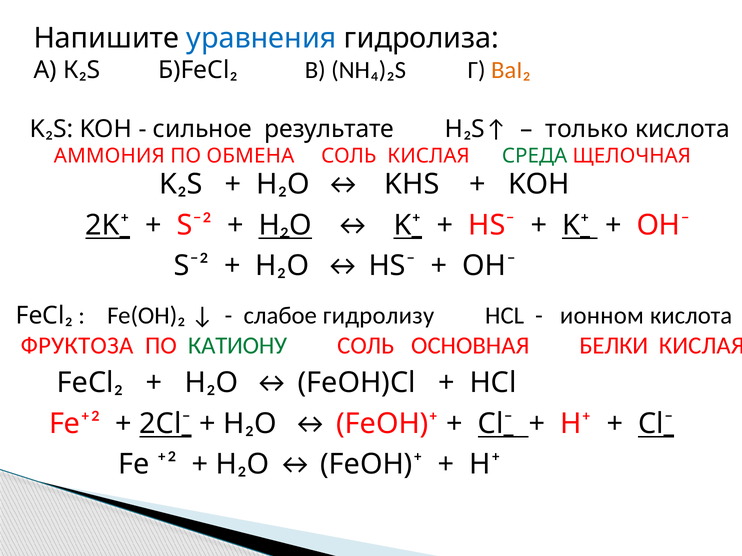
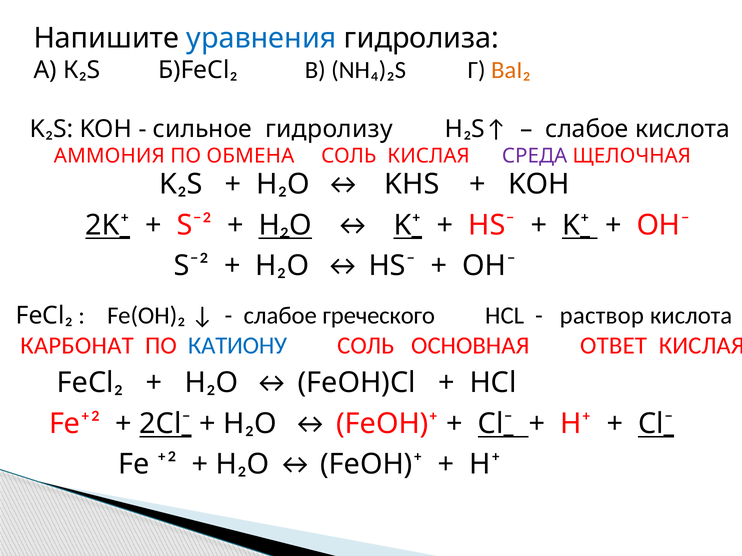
результате: результате -> гидролизу
только at (587, 129): только -> слабое
СРЕДА colour: green -> purple
гидролизу: гидролизу -> греческого
ионном: ионном -> раствор
ФРУКТОЗА: ФРУКТОЗА -> КАРБОНАТ
КАТИОНУ colour: green -> blue
БЕЛКИ: БЕЛКИ -> ОТВЕТ
